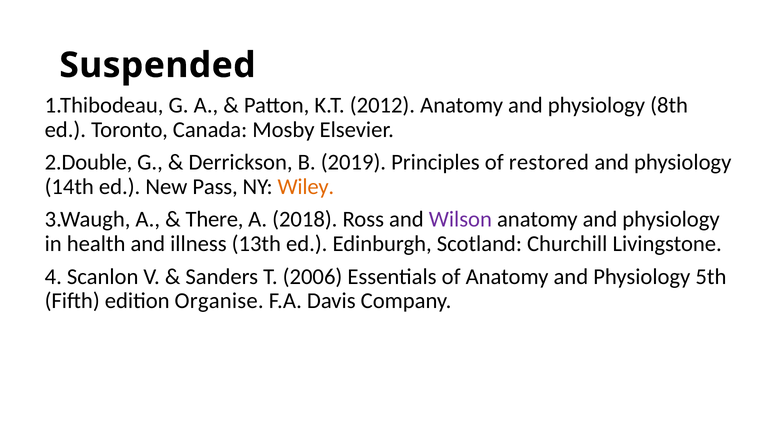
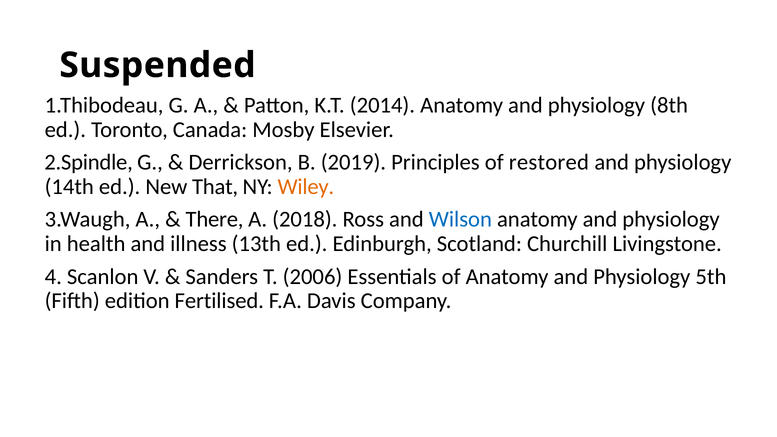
2012: 2012 -> 2014
2.Double: 2.Double -> 2.Spindle
Pass: Pass -> That
Wilson colour: purple -> blue
Organise: Organise -> Fertilised
